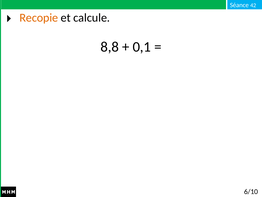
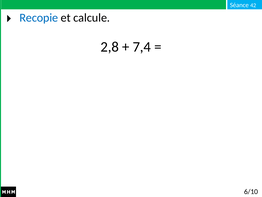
Recopie colour: orange -> blue
8,8: 8,8 -> 2,8
0,1: 0,1 -> 7,4
